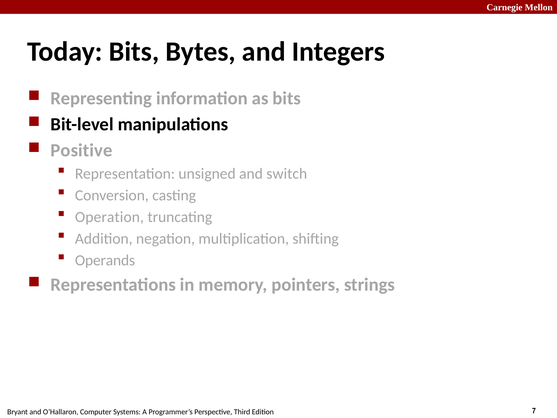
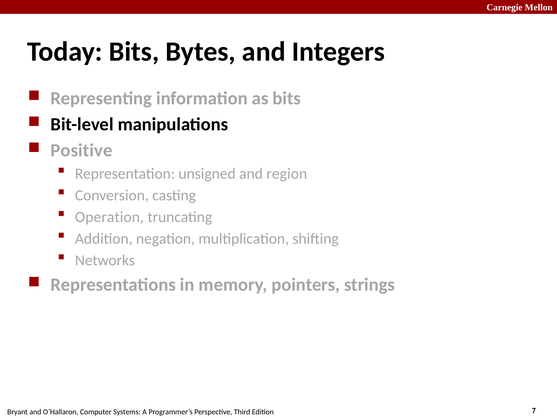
switch: switch -> region
Operands: Operands -> Networks
